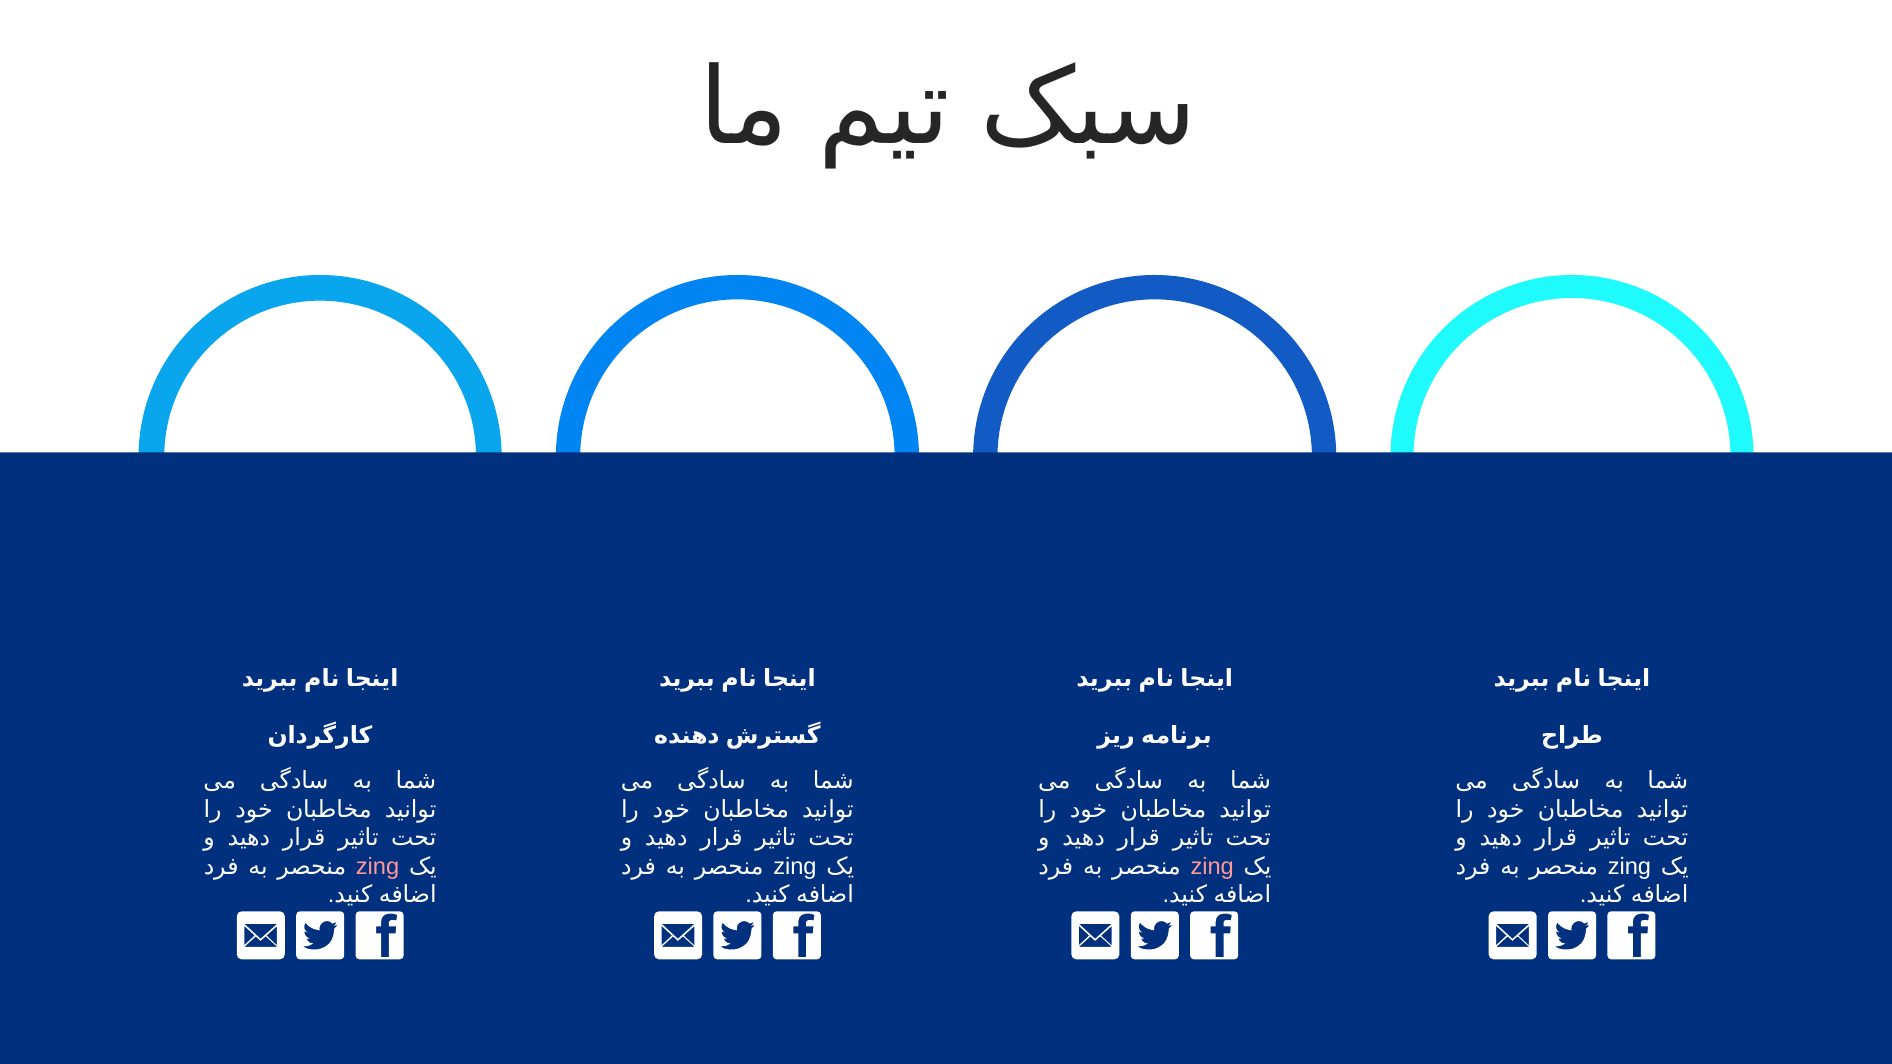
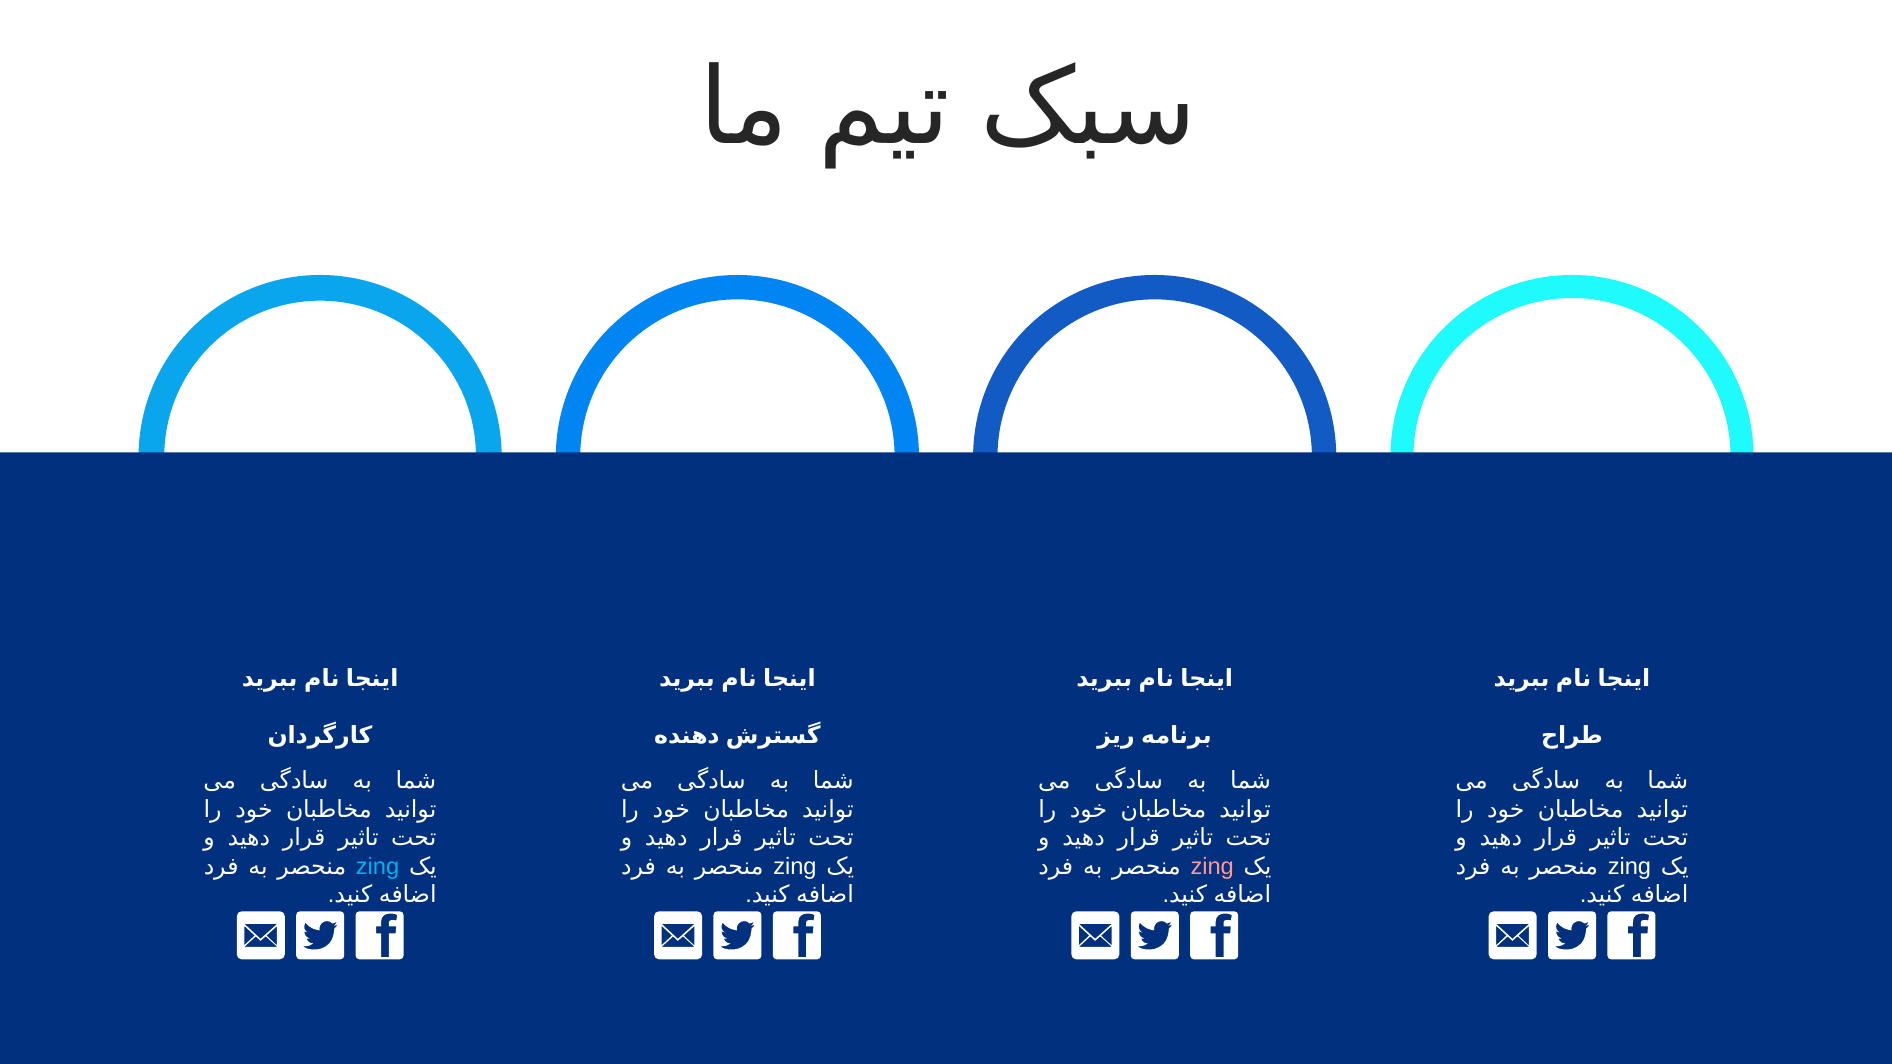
zing at (378, 866) colour: pink -> light blue
